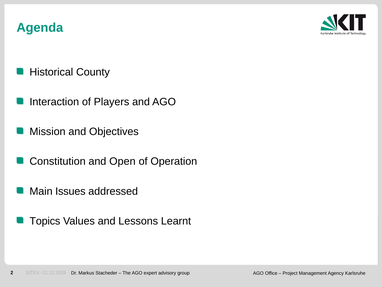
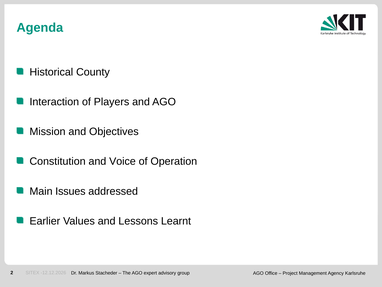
Open: Open -> Voice
Topics: Topics -> Earlier
